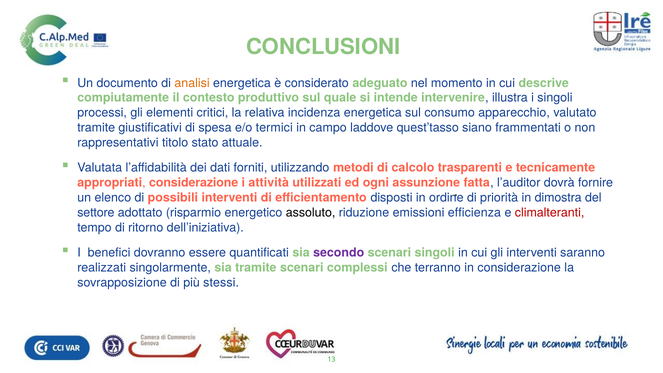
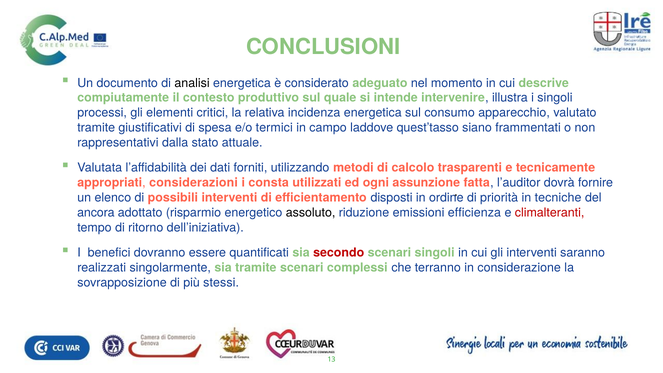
analisi colour: orange -> black
titolo: titolo -> dalla
appropriati considerazione: considerazione -> considerazioni
attività: attività -> consta
dimostra: dimostra -> tecniche
settore: settore -> ancora
secondo colour: purple -> red
